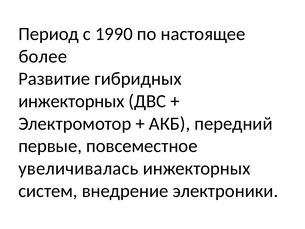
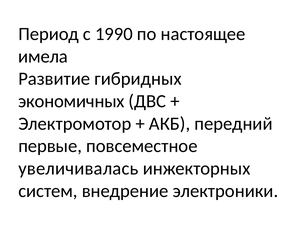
более: более -> имела
инжекторных at (71, 101): инжекторных -> экономичных
